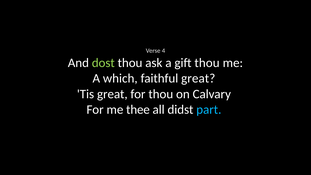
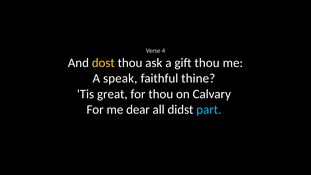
dost colour: light green -> yellow
which: which -> speak
faithful great: great -> thine
thee: thee -> dear
